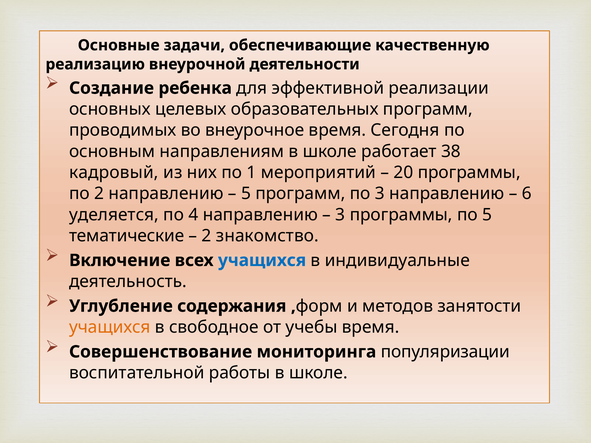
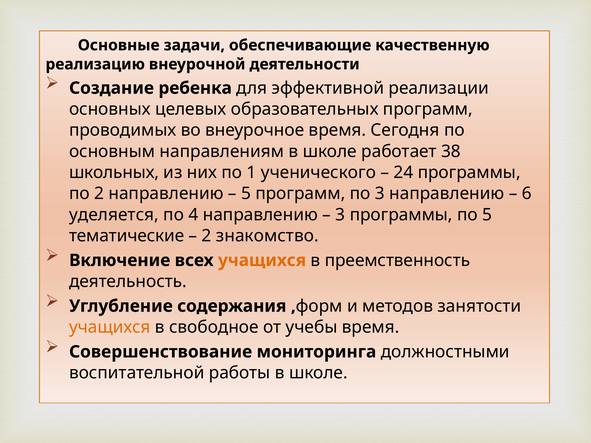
кадровый: кадровый -> школьных
мероприятий: мероприятий -> ученического
20: 20 -> 24
учащихся at (262, 261) colour: blue -> orange
индивидуальные: индивидуальные -> преемственность
популяризации: популяризации -> должностными
